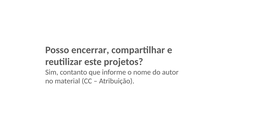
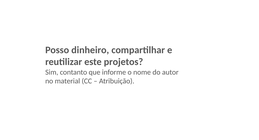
encerrar: encerrar -> dinheiro
